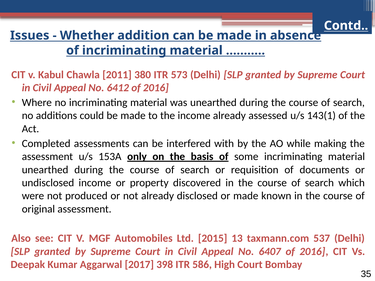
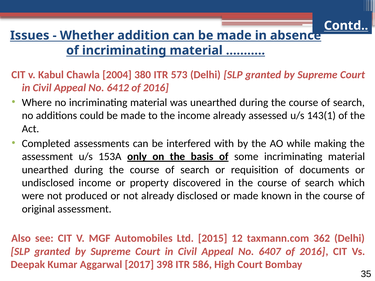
2011: 2011 -> 2004
13: 13 -> 12
537: 537 -> 362
